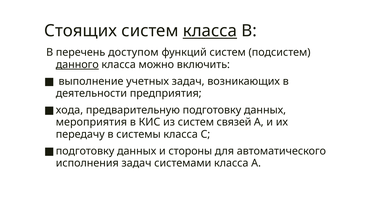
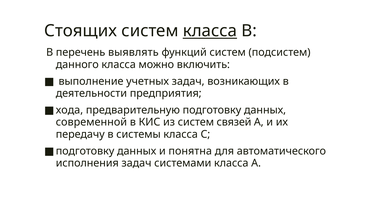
доступом: доступом -> выявлять
данного underline: present -> none
мероприятия: мероприятия -> современной
стороны: стороны -> понятна
